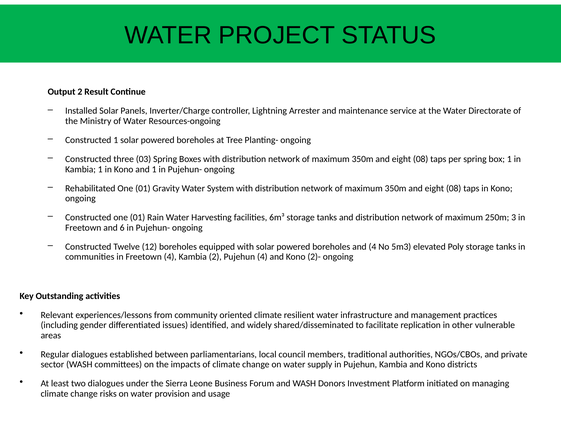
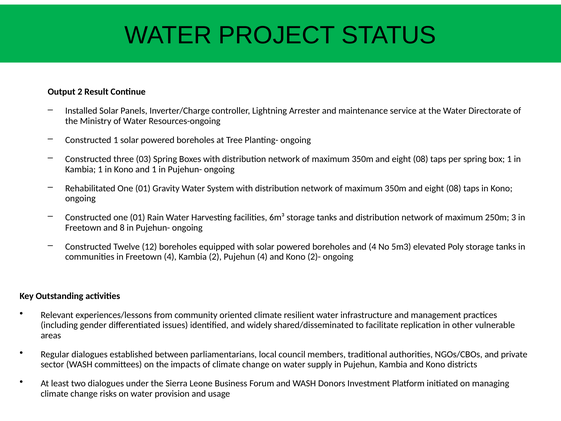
6: 6 -> 8
